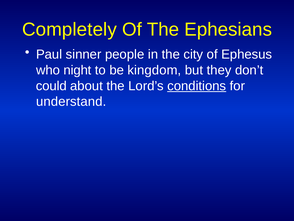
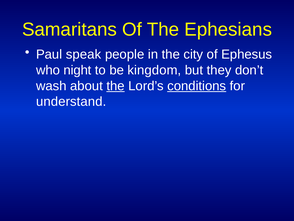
Completely: Completely -> Samaritans
sinner: sinner -> speak
could: could -> wash
the at (116, 86) underline: none -> present
